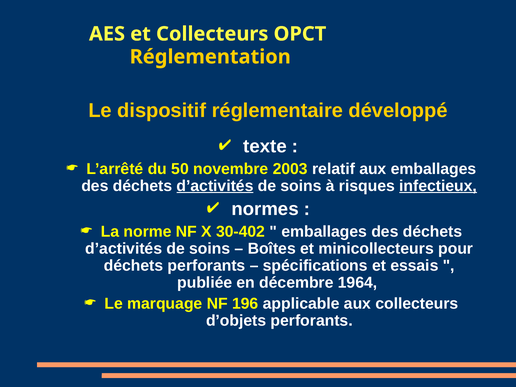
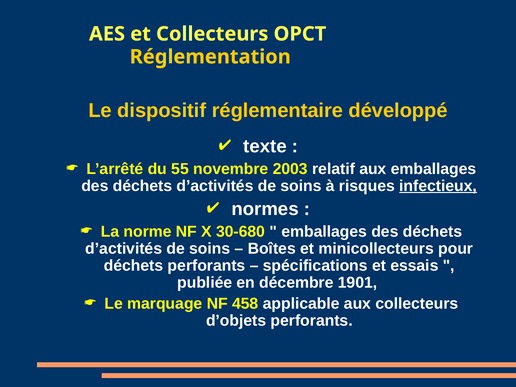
50: 50 -> 55
d’activités at (215, 186) underline: present -> none
30-402: 30-402 -> 30-680
1964: 1964 -> 1901
196: 196 -> 458
